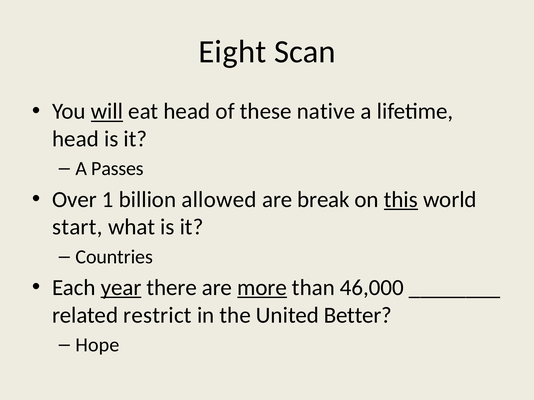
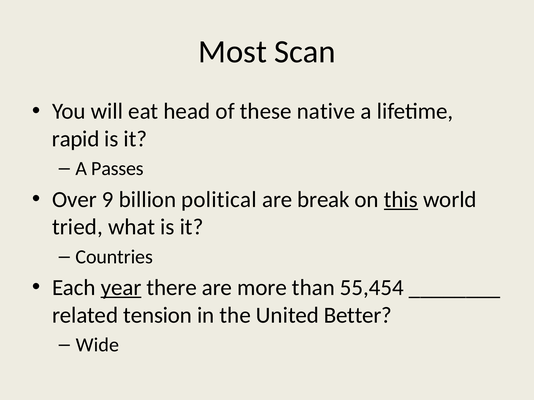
Eight: Eight -> Most
will underline: present -> none
head at (76, 139): head -> rapid
1: 1 -> 9
allowed: allowed -> political
start: start -> tried
more underline: present -> none
46,000: 46,000 -> 55,454
restrict: restrict -> tension
Hope: Hope -> Wide
